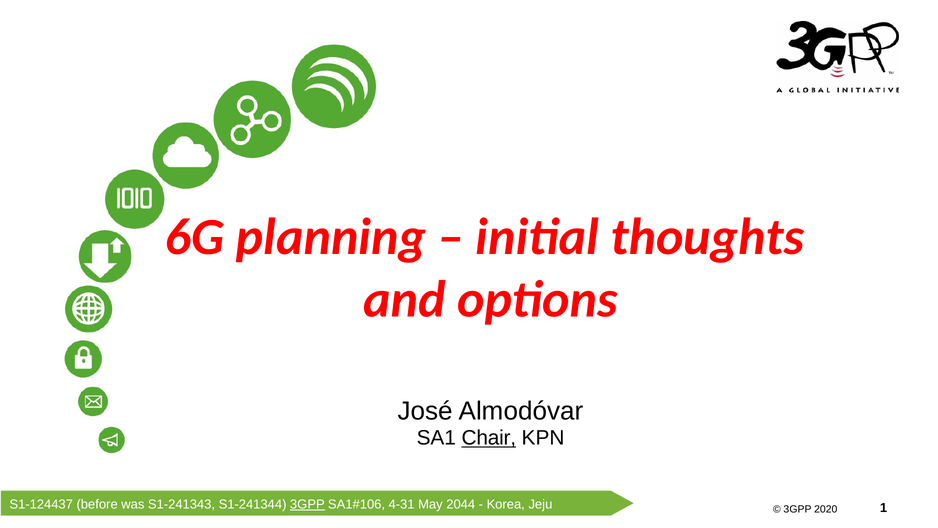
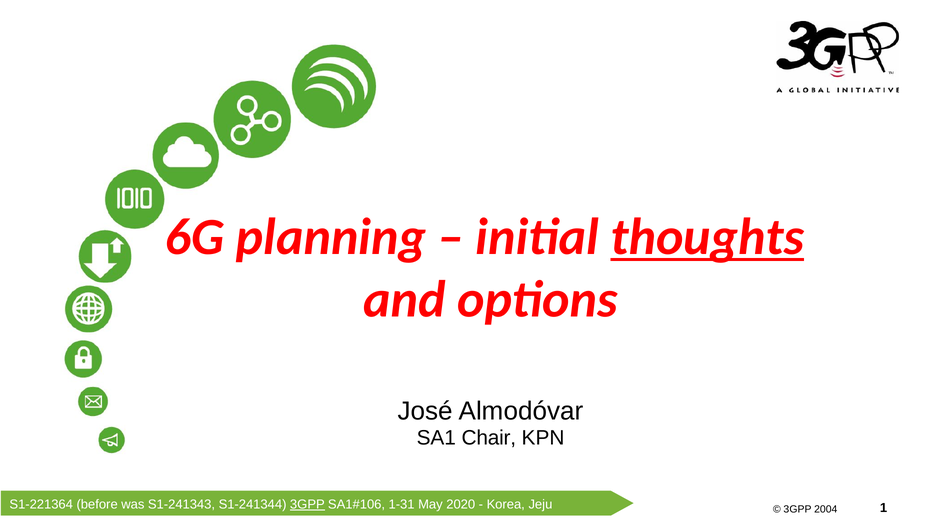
thoughts underline: none -> present
Chair underline: present -> none
S1-124437: S1-124437 -> S1-221364
4-31: 4-31 -> 1-31
2044: 2044 -> 2020
2020: 2020 -> 2004
